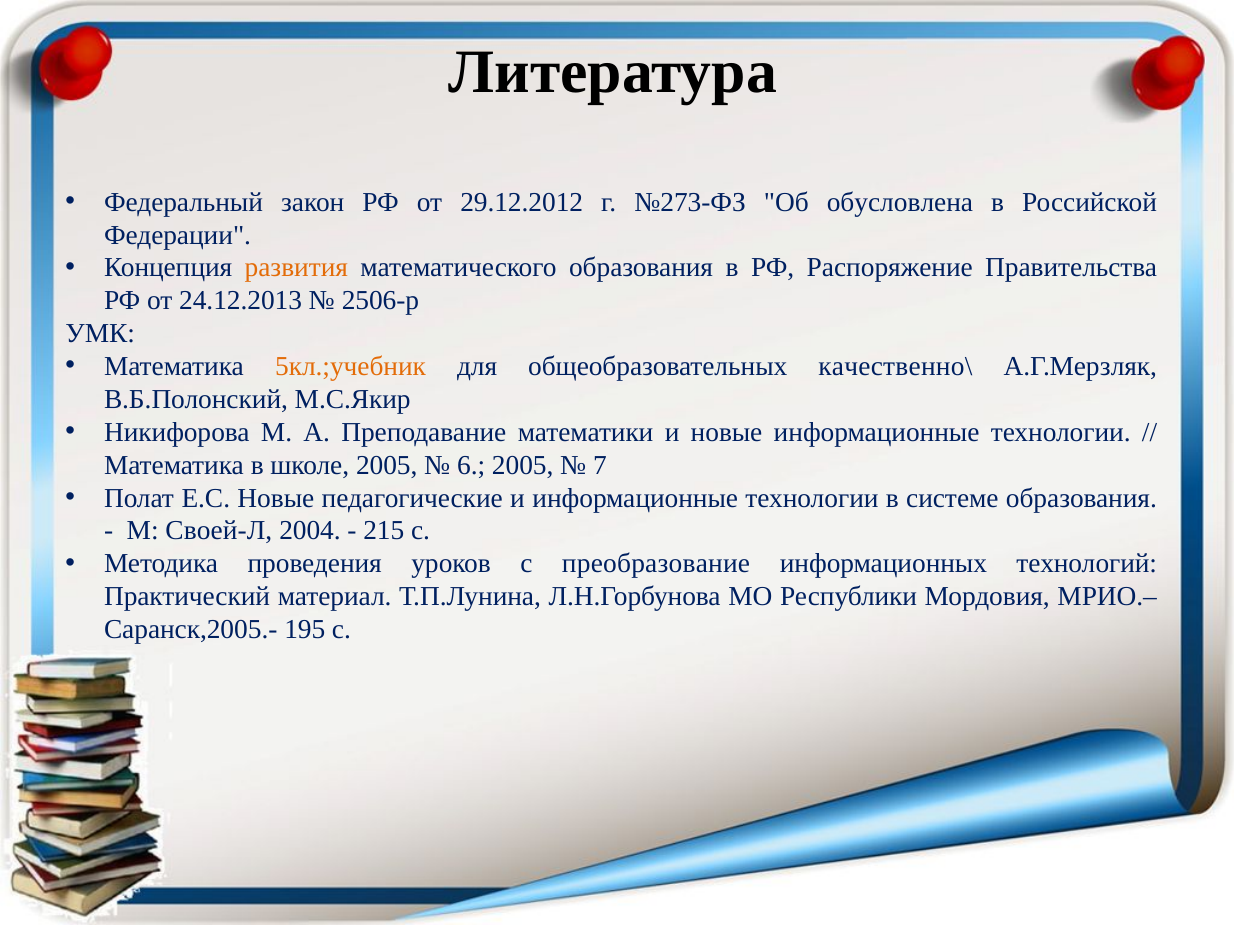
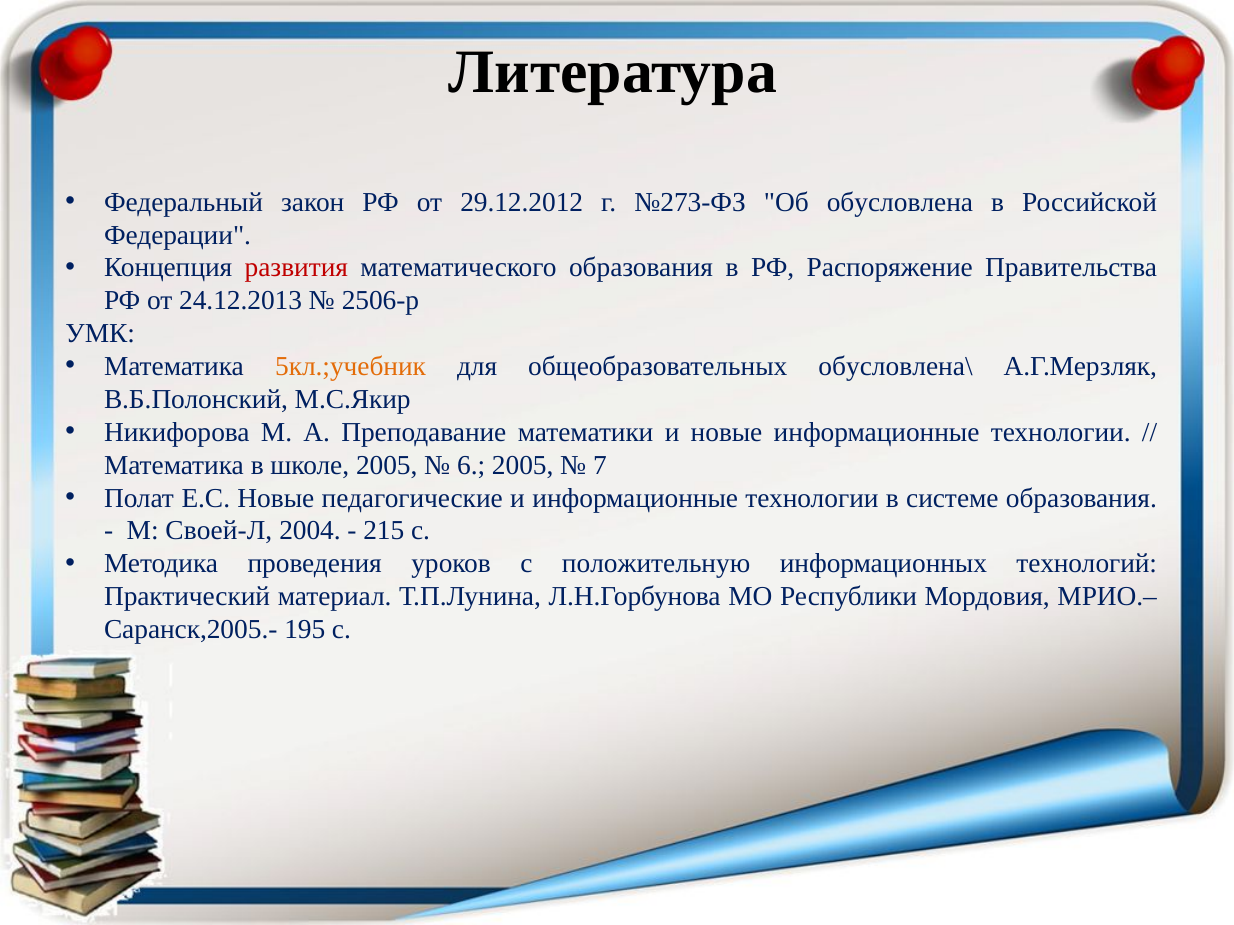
развития colour: orange -> red
качественно\: качественно\ -> обусловлена\
преобразование: преобразование -> положительную
